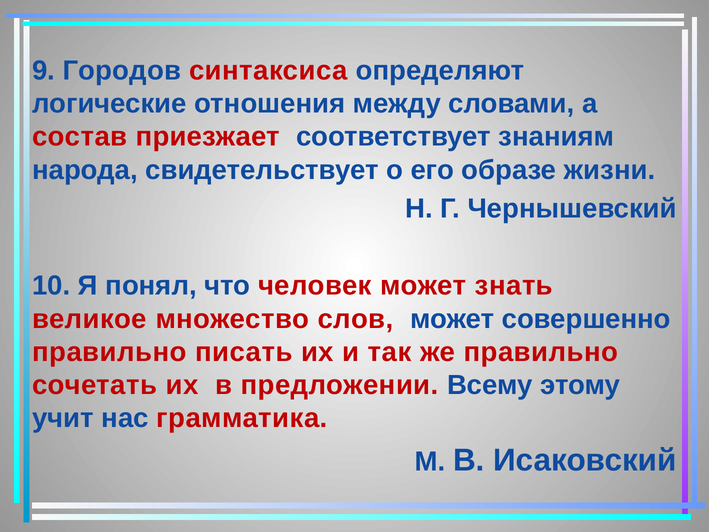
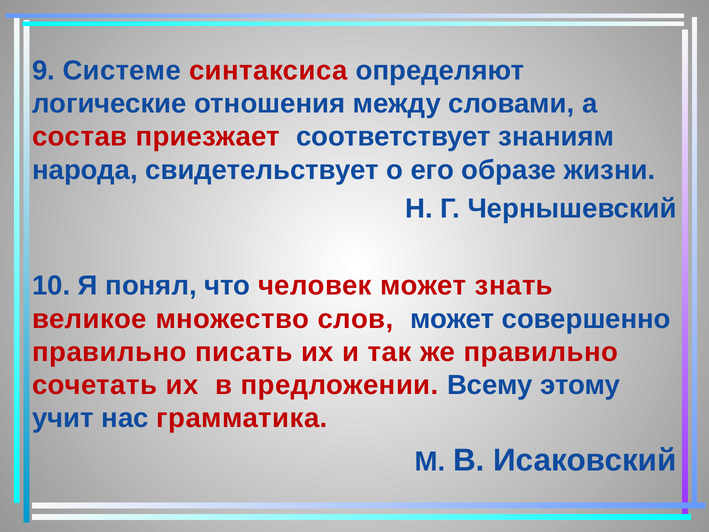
Городов: Городов -> Системе
